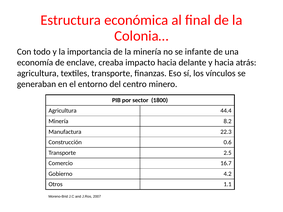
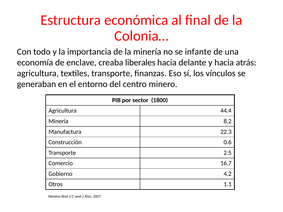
impacto: impacto -> liberales
